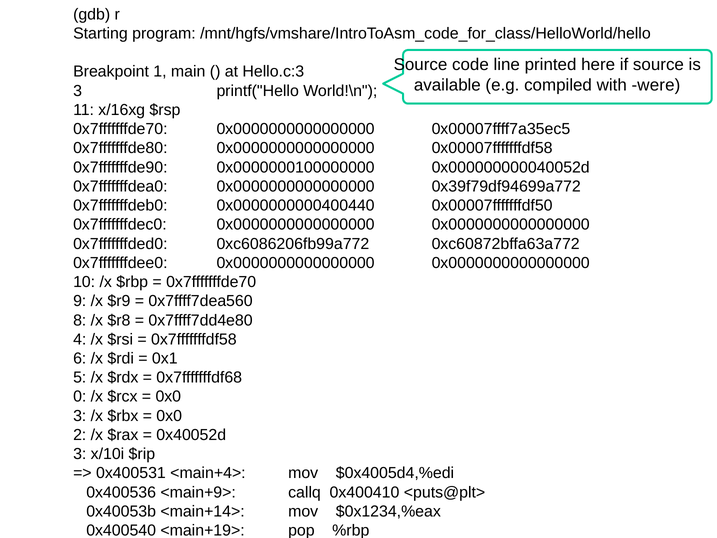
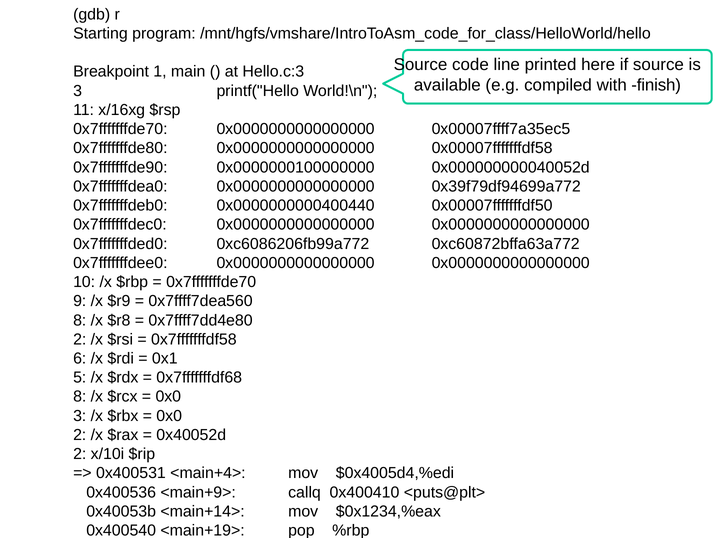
were: were -> finish
4 at (80, 339): 4 -> 2
0 at (80, 397): 0 -> 8
3 at (80, 454): 3 -> 2
